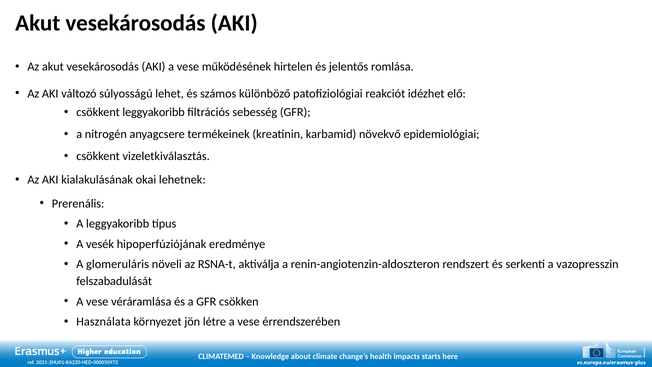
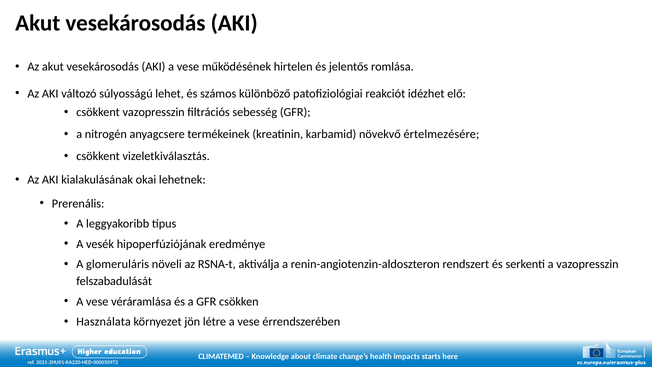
csökkent leggyakoribb: leggyakoribb -> vazopresszin
epidemiológiai: epidemiológiai -> értelmezésére
